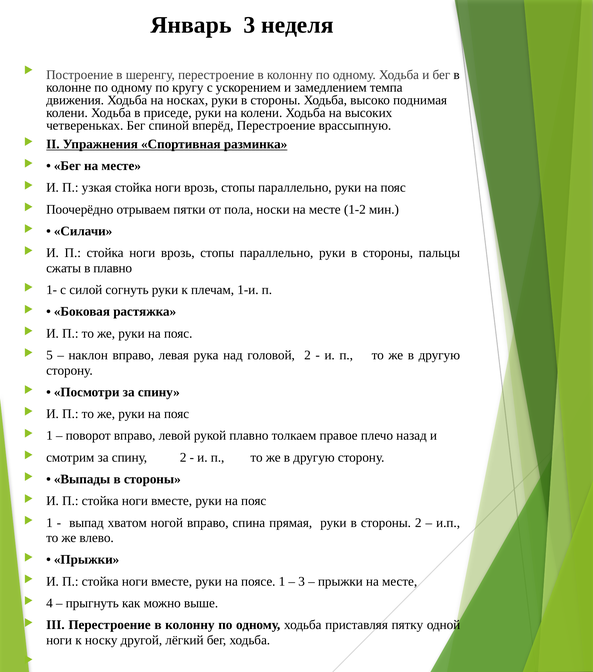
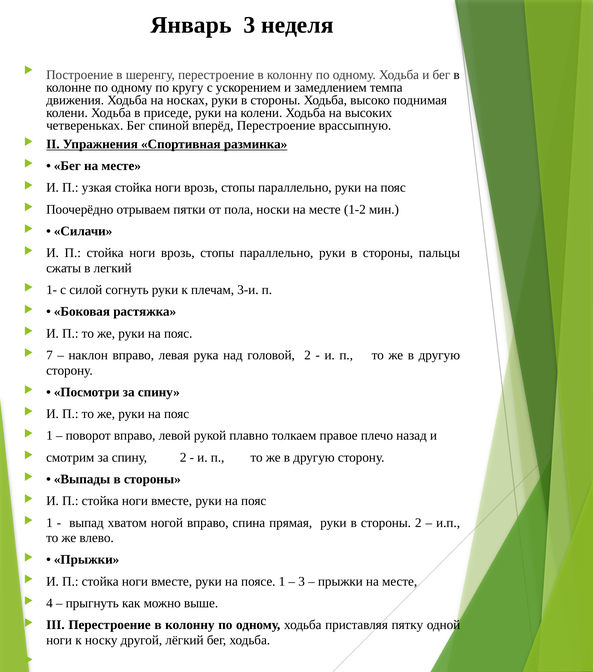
в плавно: плавно -> легкий
1-и: 1-и -> 3-и
5: 5 -> 7
